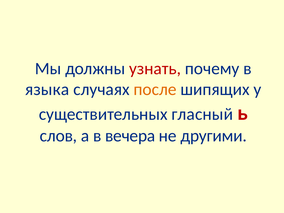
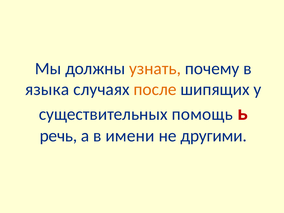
узнать colour: red -> orange
гласный: гласный -> помощь
слов: слов -> речь
вечера: вечера -> имени
